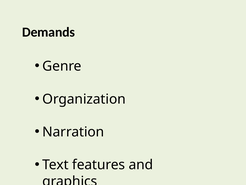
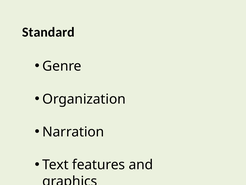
Demands: Demands -> Standard
